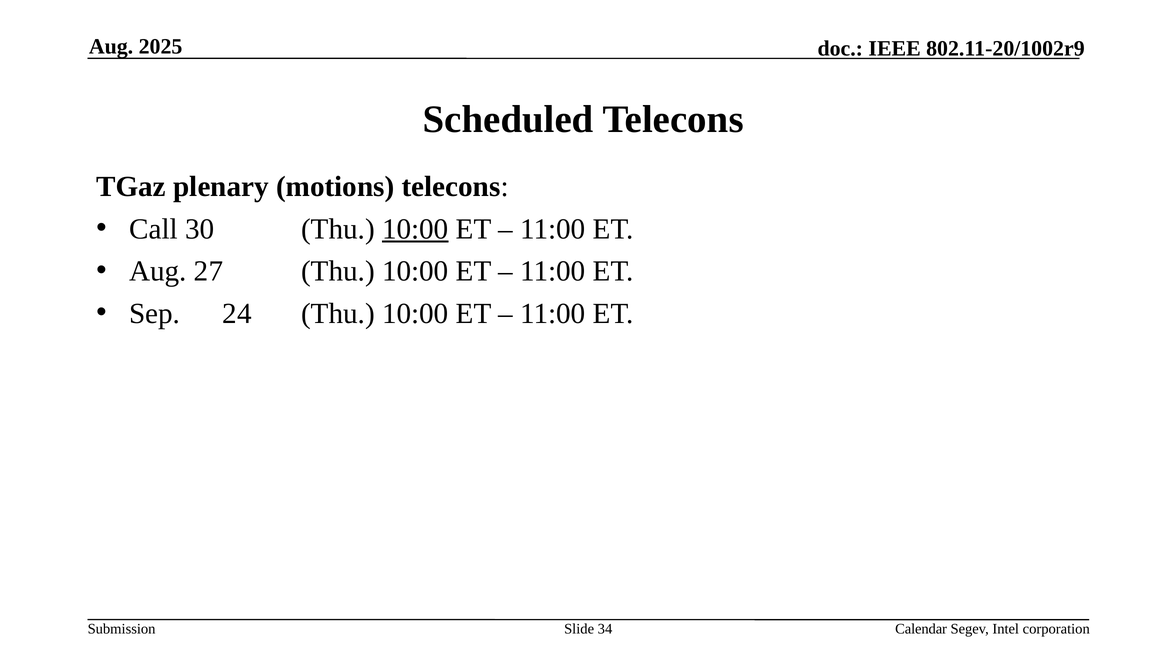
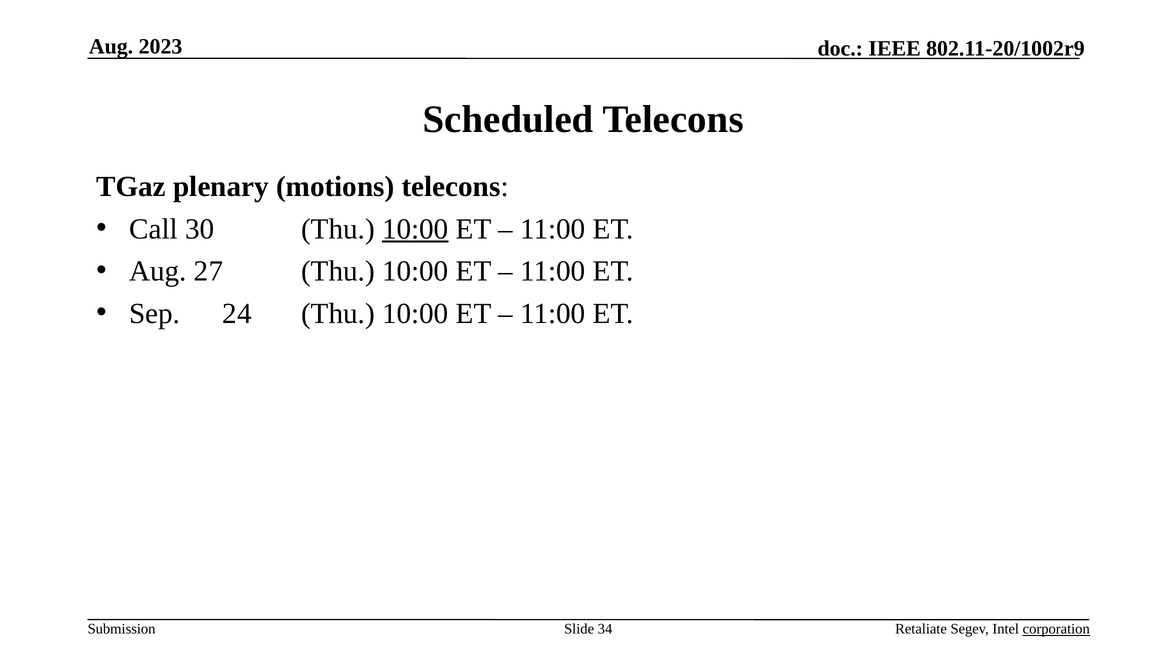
2025: 2025 -> 2023
Calendar: Calendar -> Retaliate
corporation underline: none -> present
